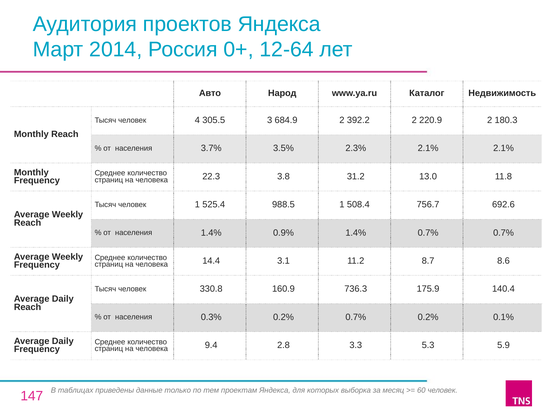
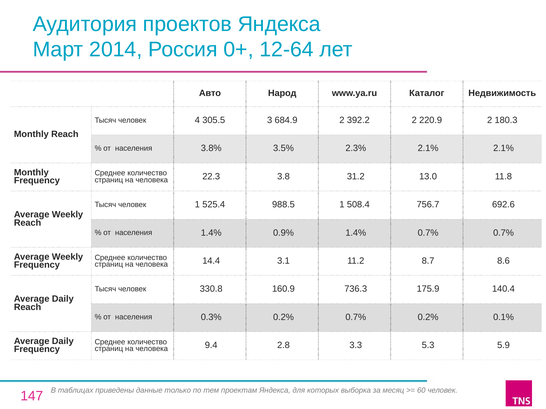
3.7%: 3.7% -> 3.8%
